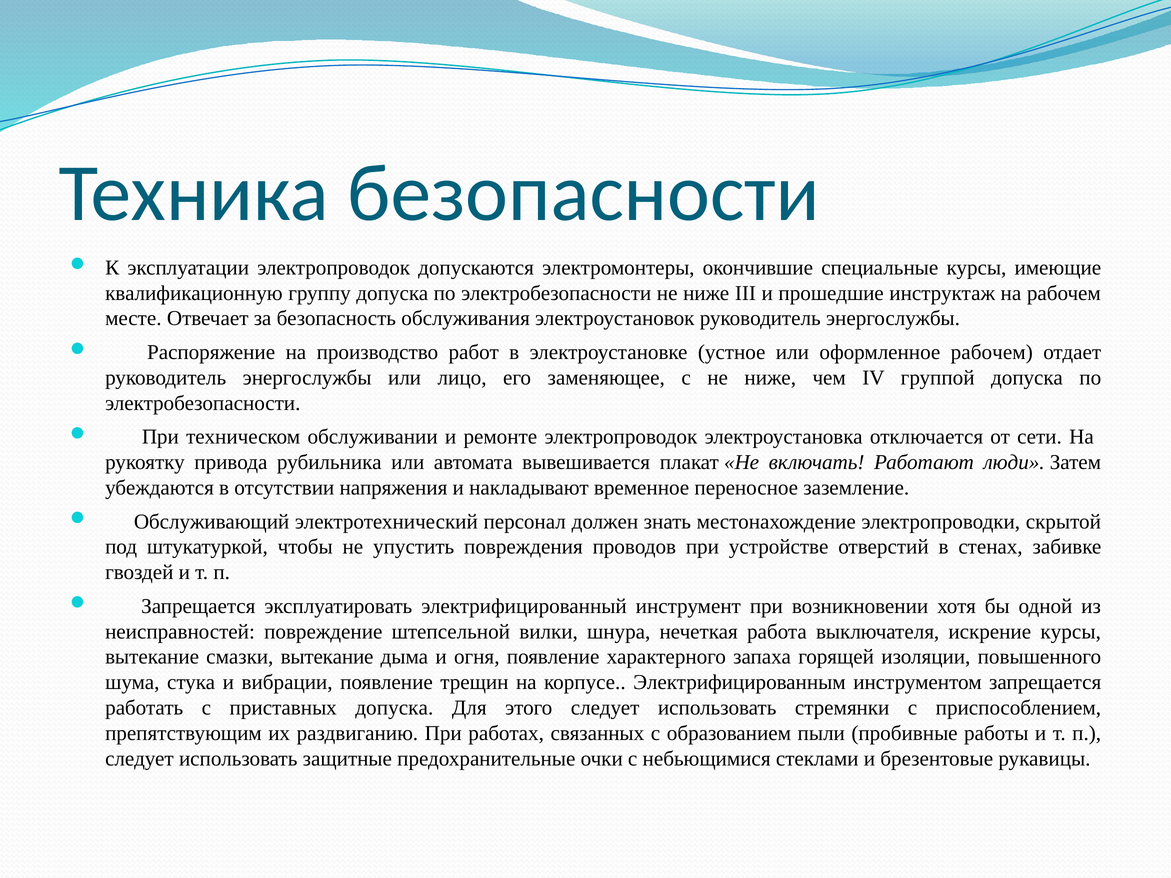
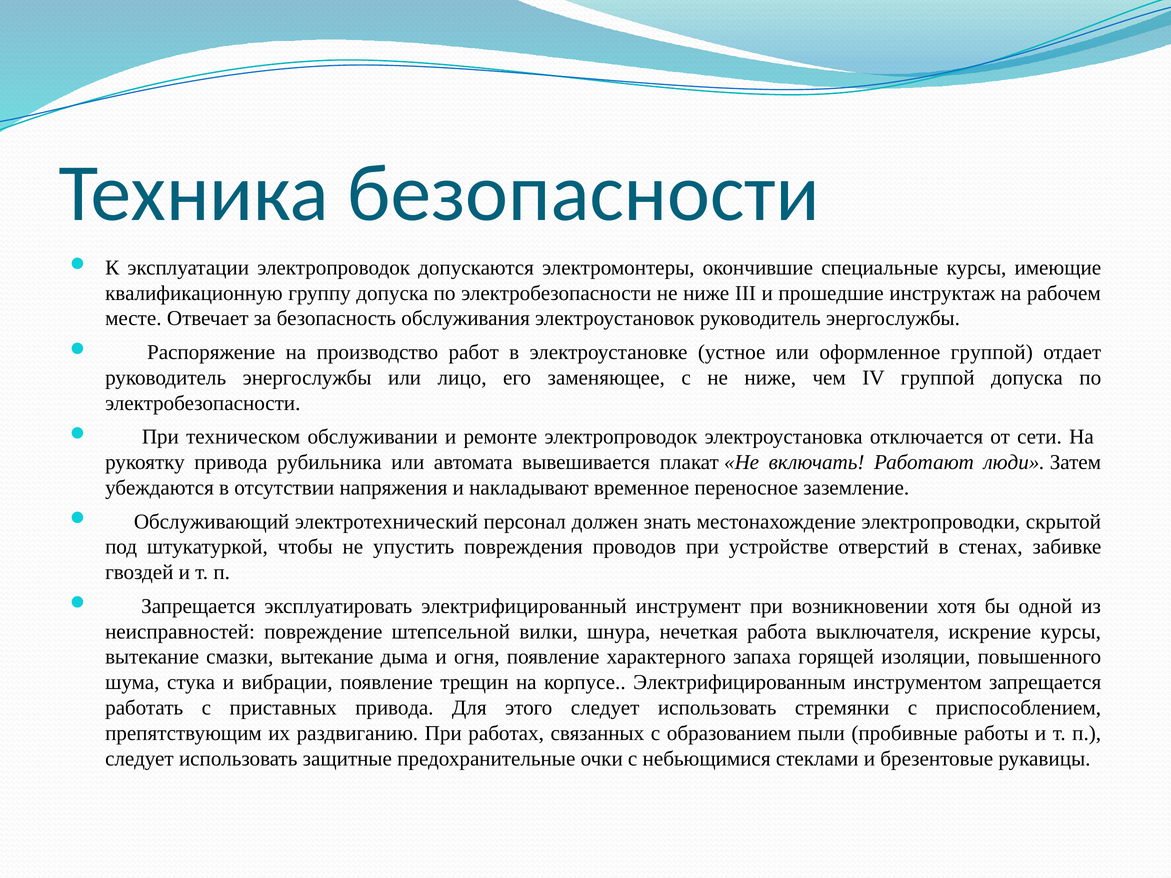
оформленное рабочем: рабочем -> группой
приставных допуска: допуска -> привода
